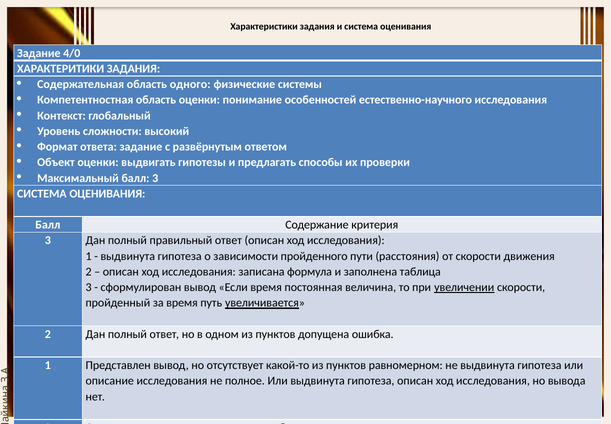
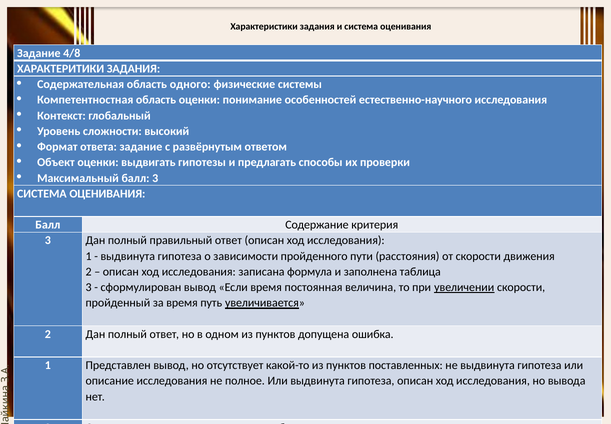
4/0: 4/0 -> 4/8
равномерном: равномерном -> поставленных
